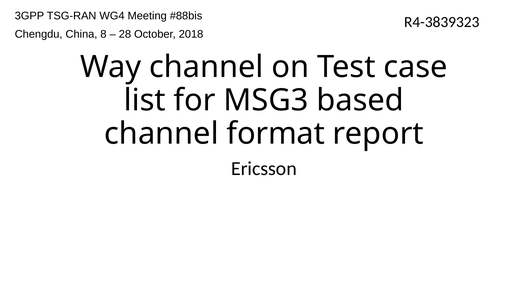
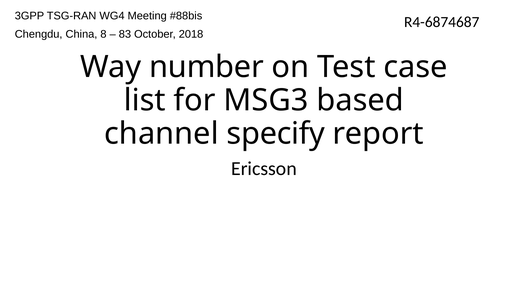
R4-3839323: R4-3839323 -> R4-6874687
28: 28 -> 83
Way channel: channel -> number
format: format -> specify
